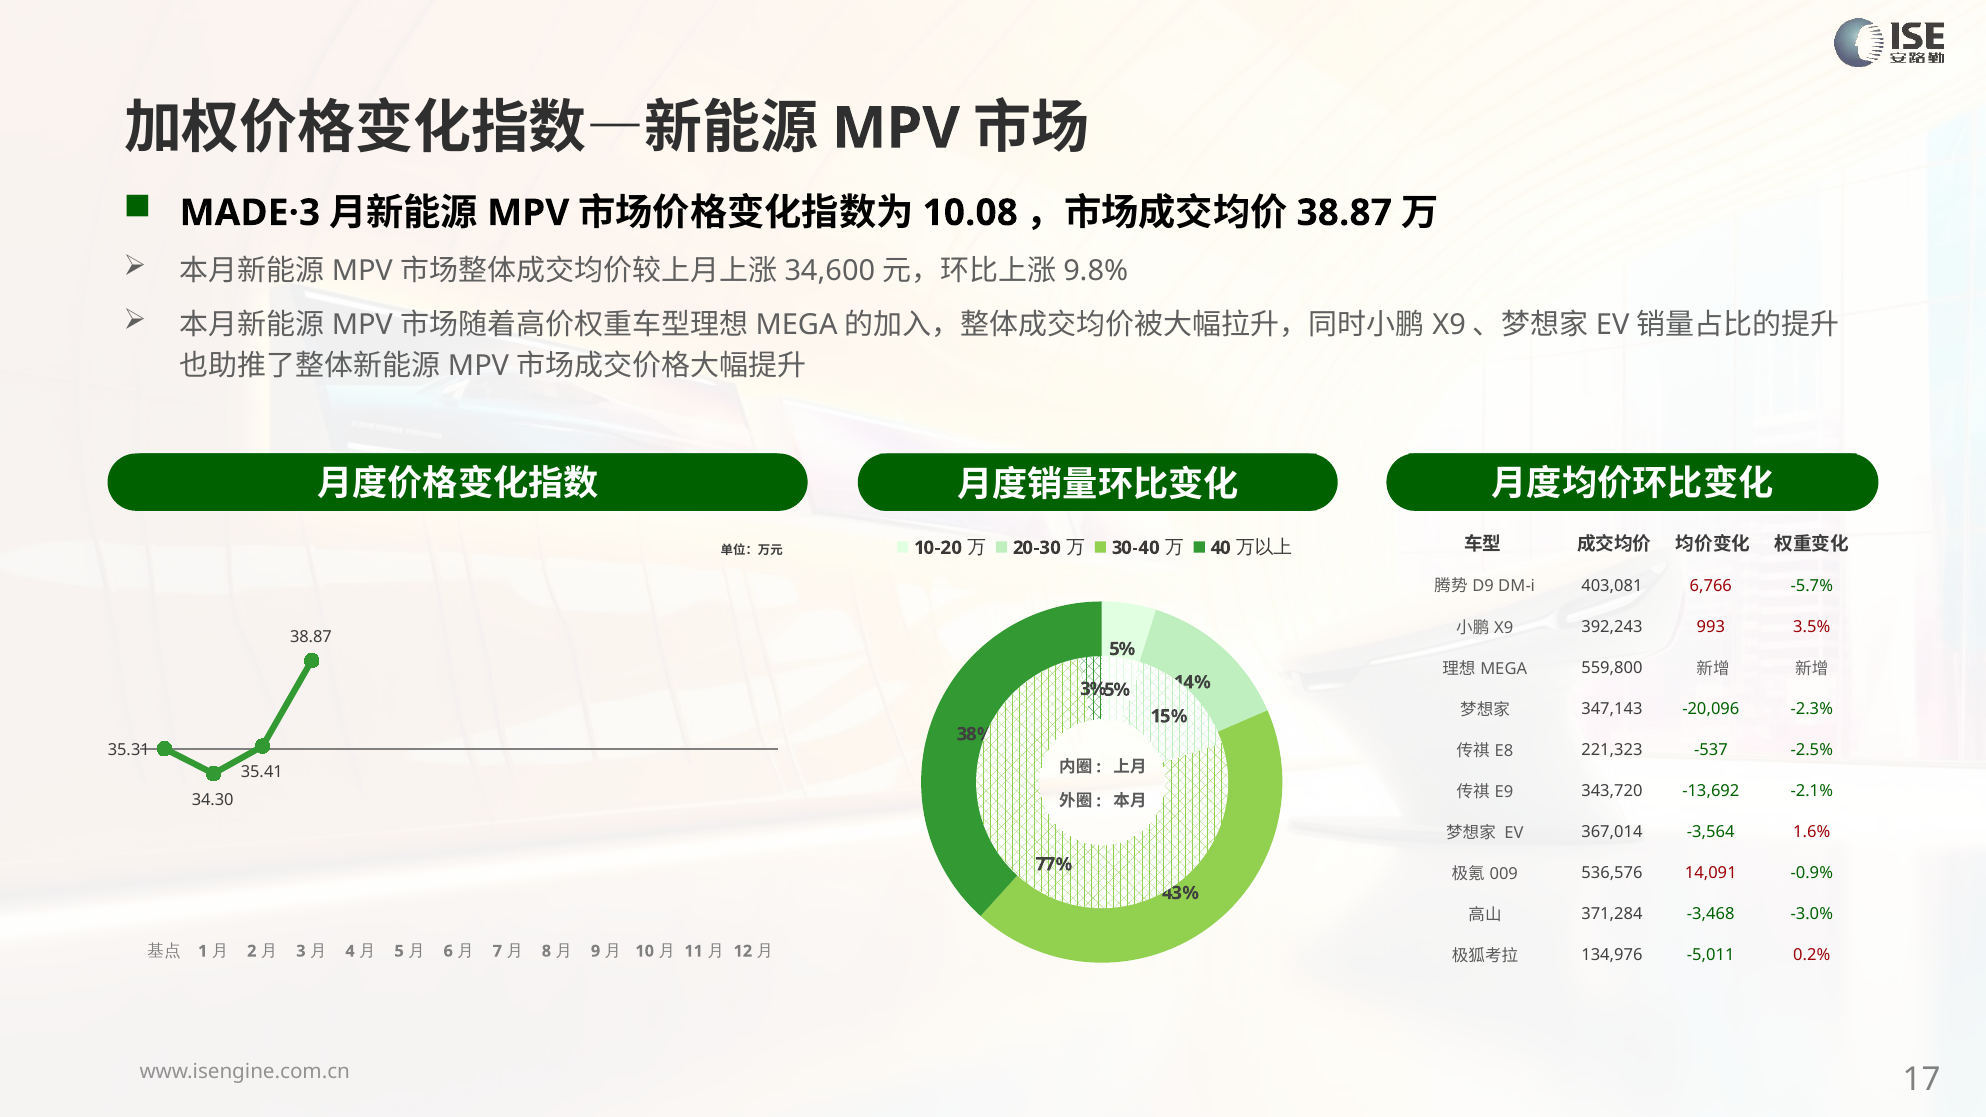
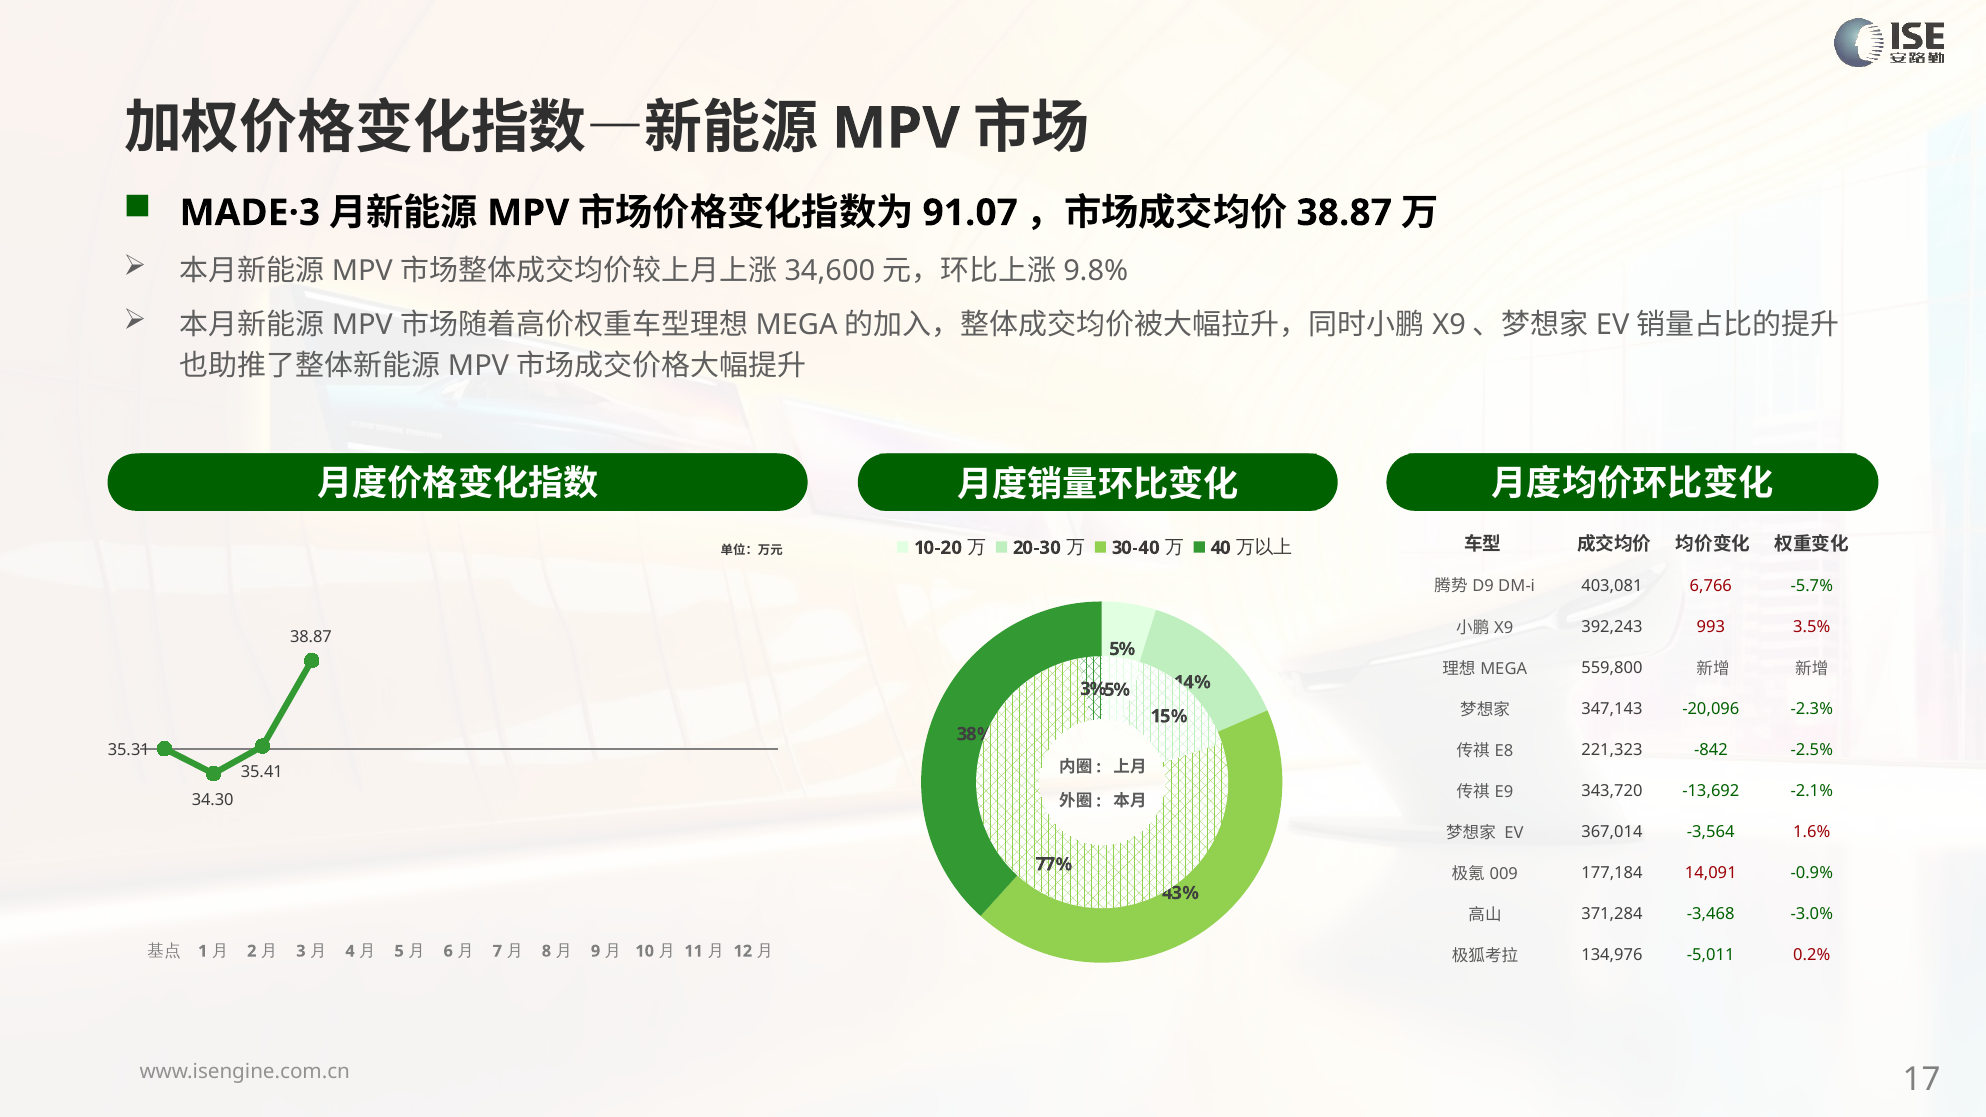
10.08: 10.08 -> 91.07
-537: -537 -> -842
536,576: 536,576 -> 177,184
